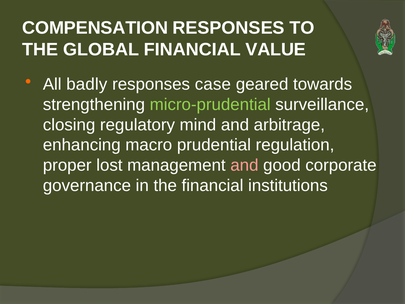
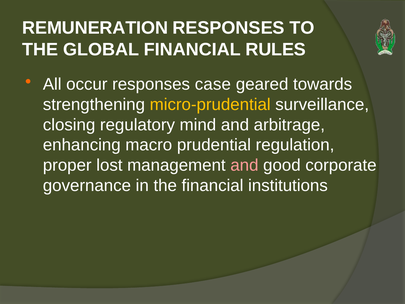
COMPENSATION: COMPENSATION -> REMUNERATION
VALUE: VALUE -> RULES
badly: badly -> occur
micro-prudential colour: light green -> yellow
